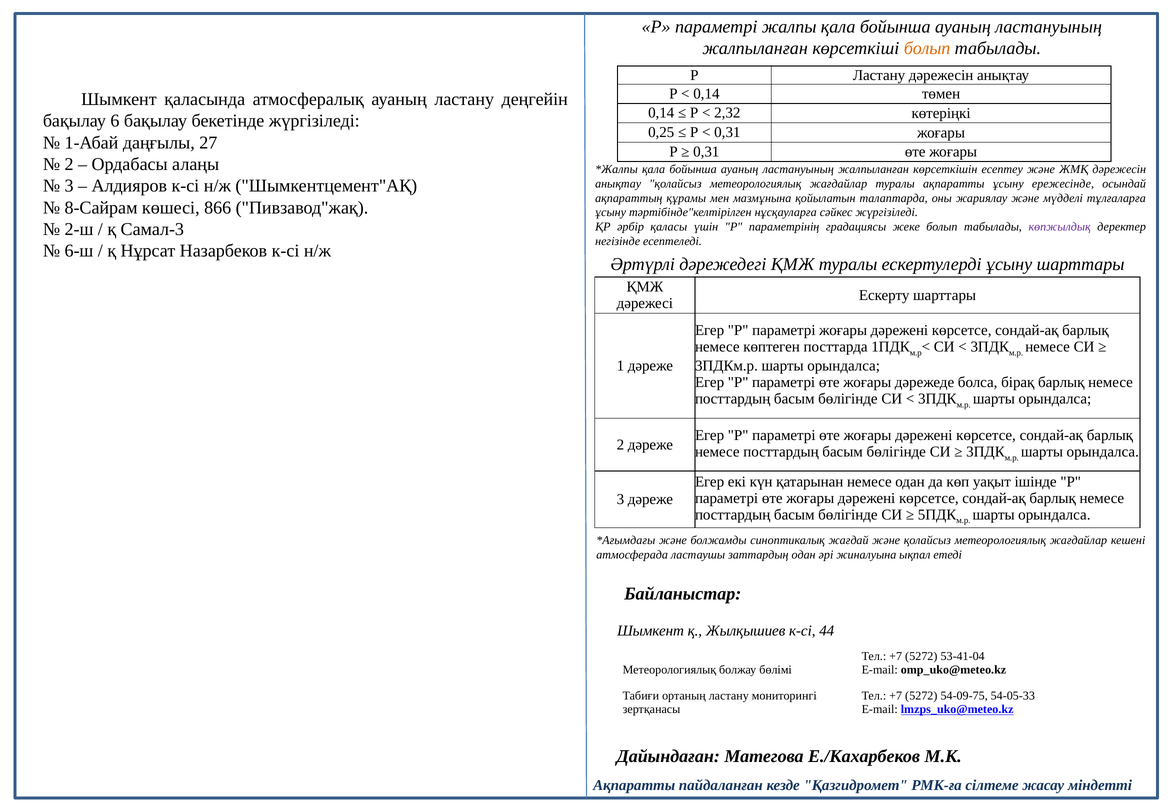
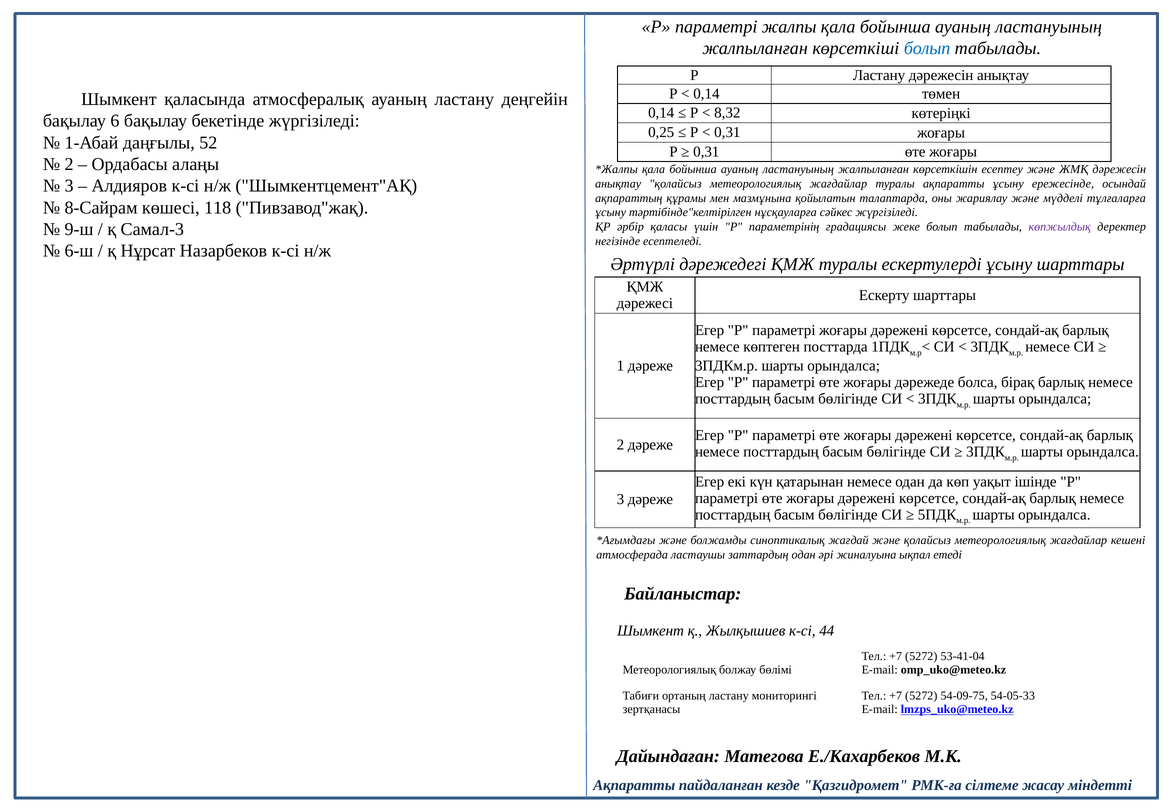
болып at (927, 48) colour: orange -> blue
2,32: 2,32 -> 8,32
27: 27 -> 52
866: 866 -> 118
2-ш: 2-ш -> 9-ш
